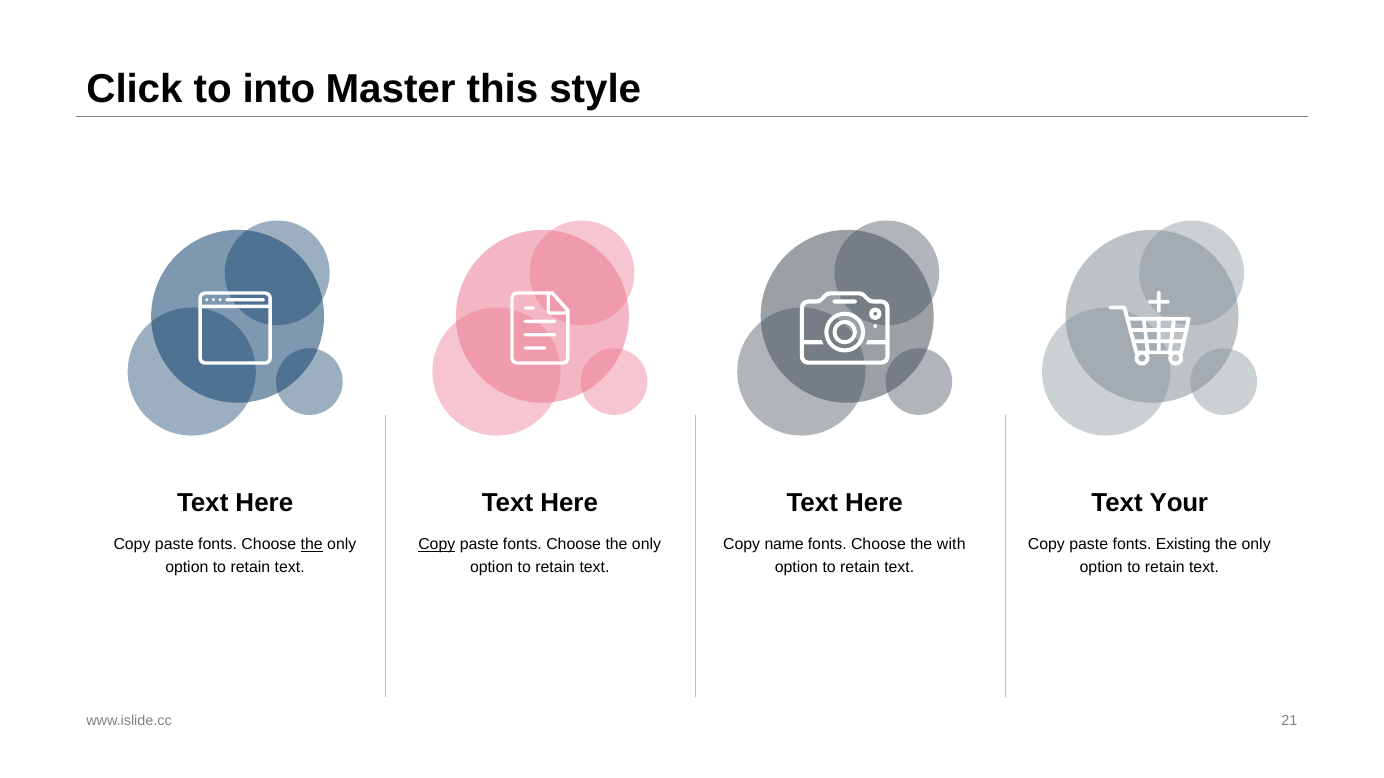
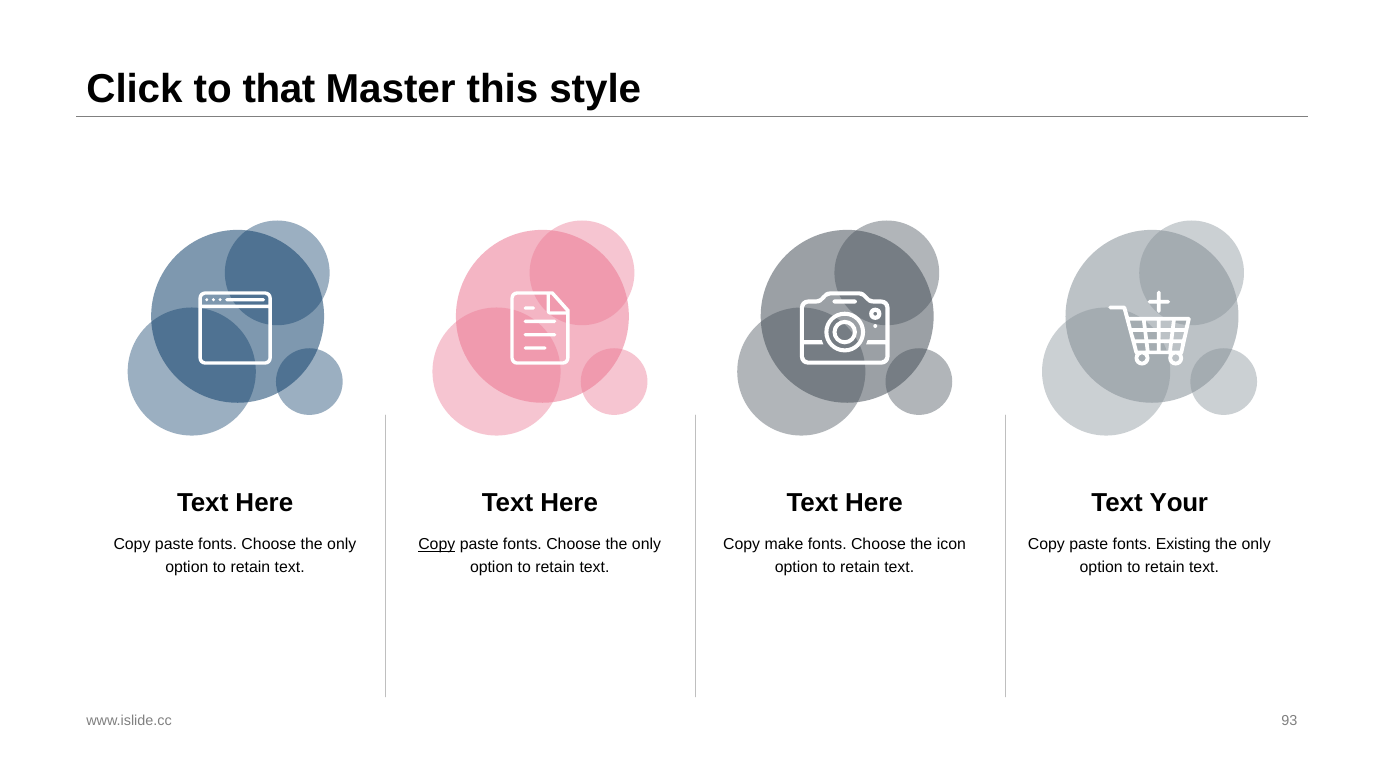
into: into -> that
the at (312, 545) underline: present -> none
name: name -> make
with: with -> icon
21: 21 -> 93
